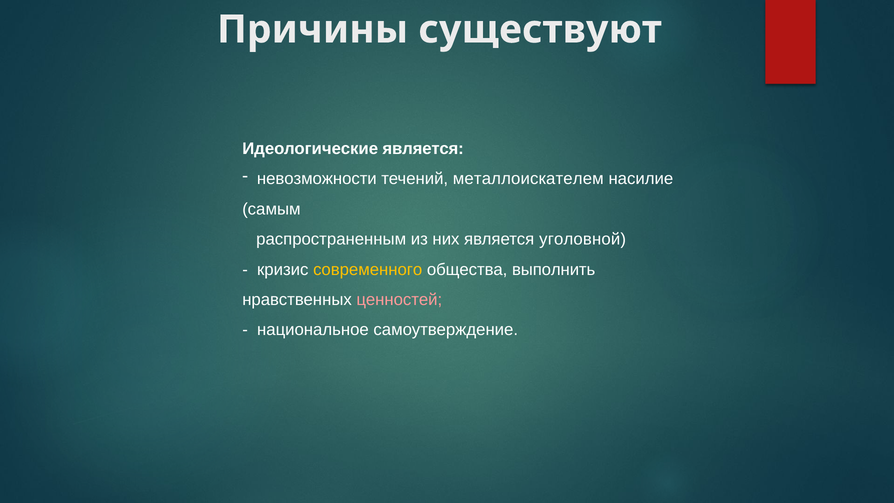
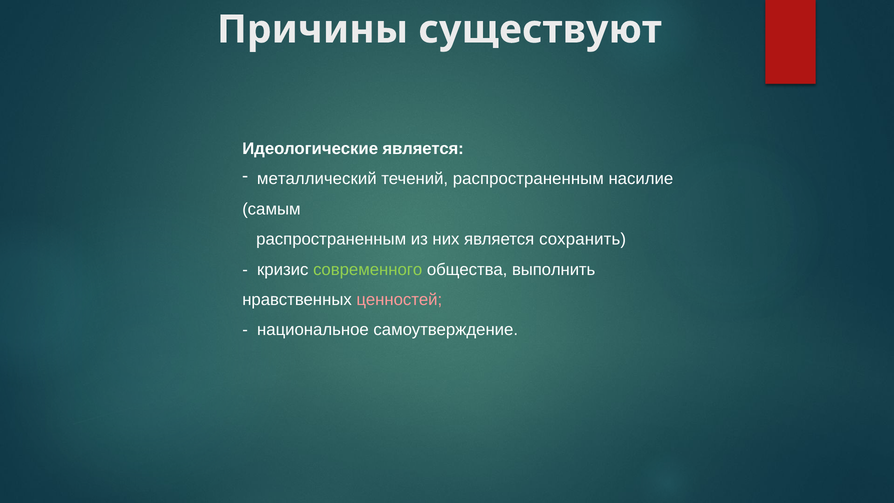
невозможности: невозможности -> металлический
течений металлоискателем: металлоискателем -> распространенным
уголовной: уголовной -> сохранить
современного colour: yellow -> light green
